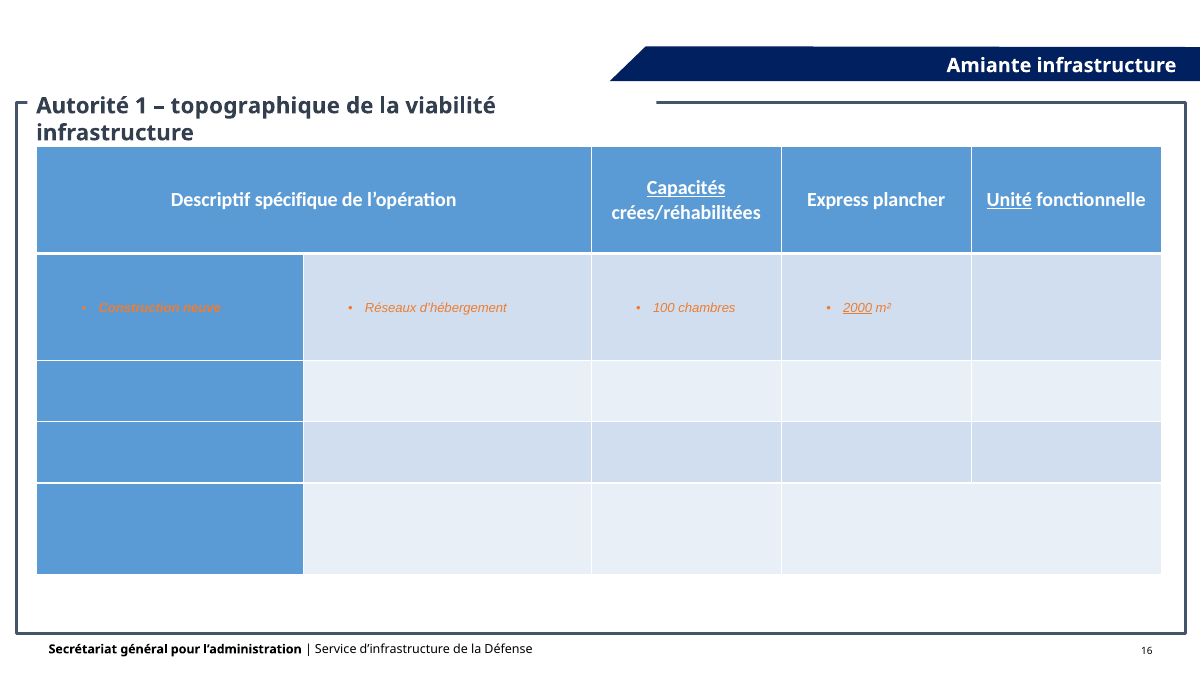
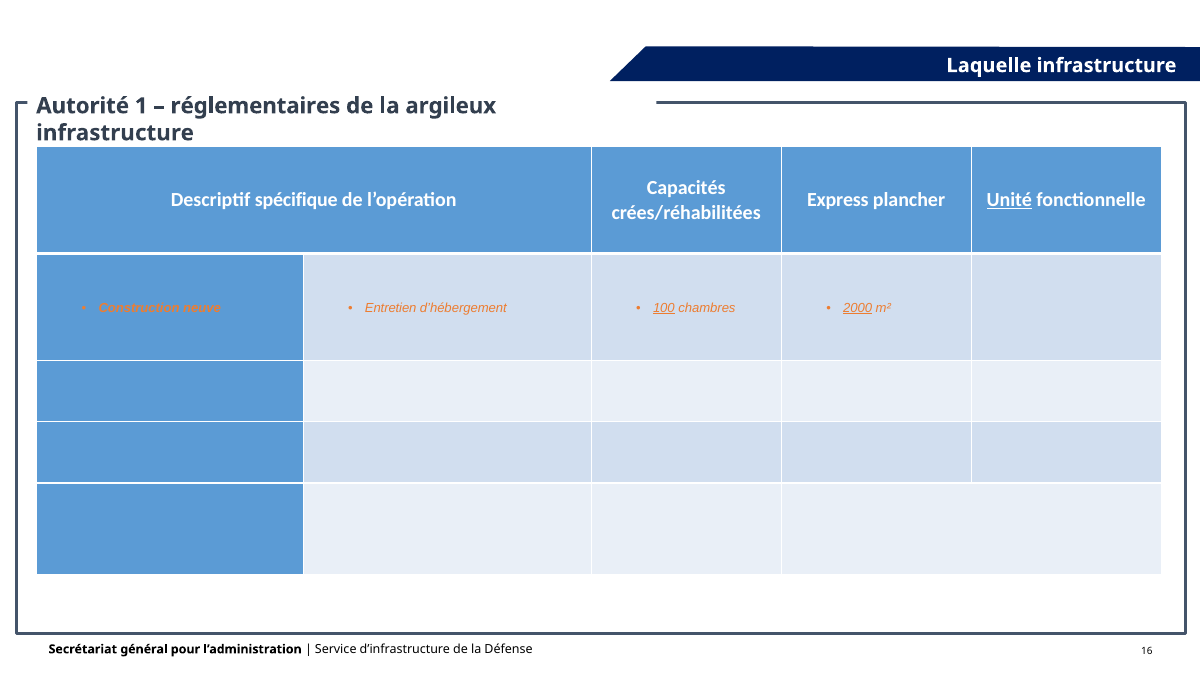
Amiante: Amiante -> Laquelle
topographique: topographique -> réglementaires
viabilité: viabilité -> argileux
Capacités underline: present -> none
Réseaux: Réseaux -> Entretien
100 underline: none -> present
